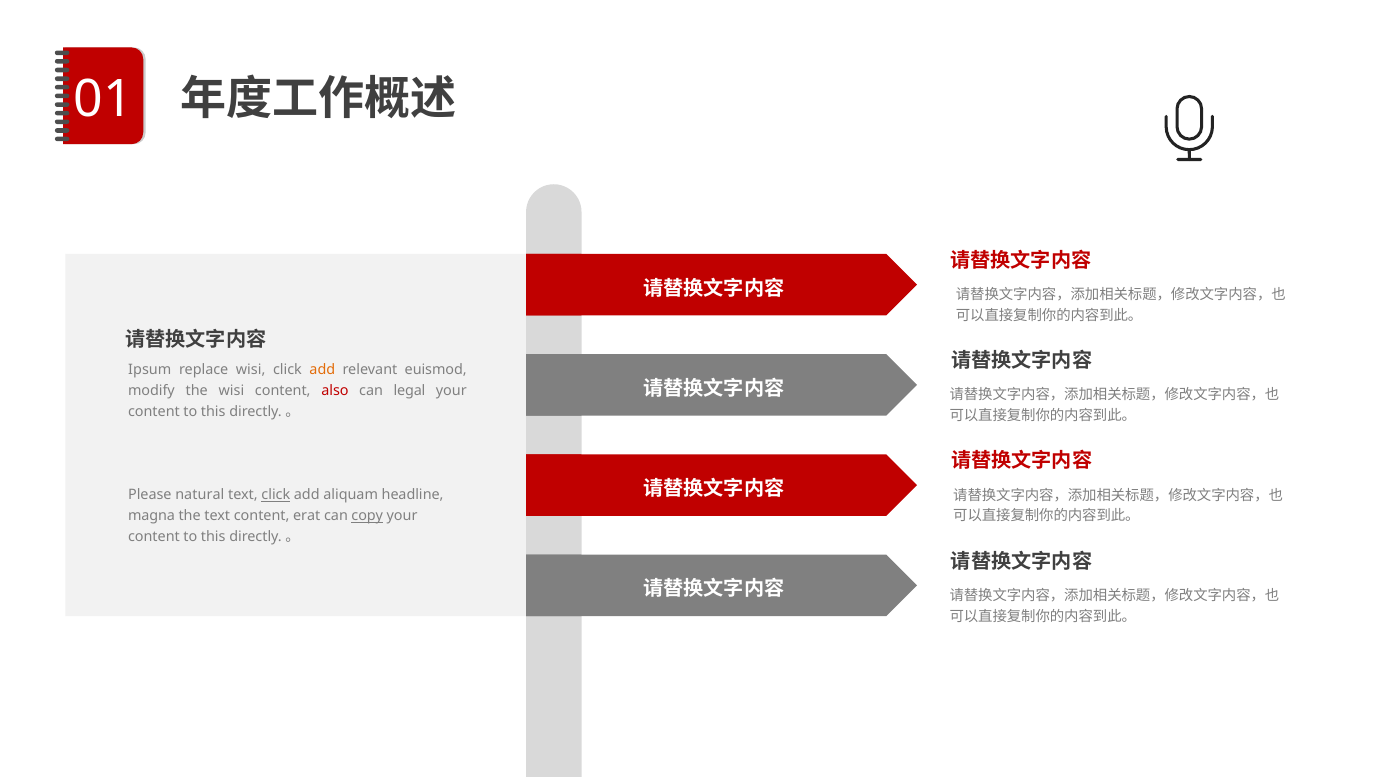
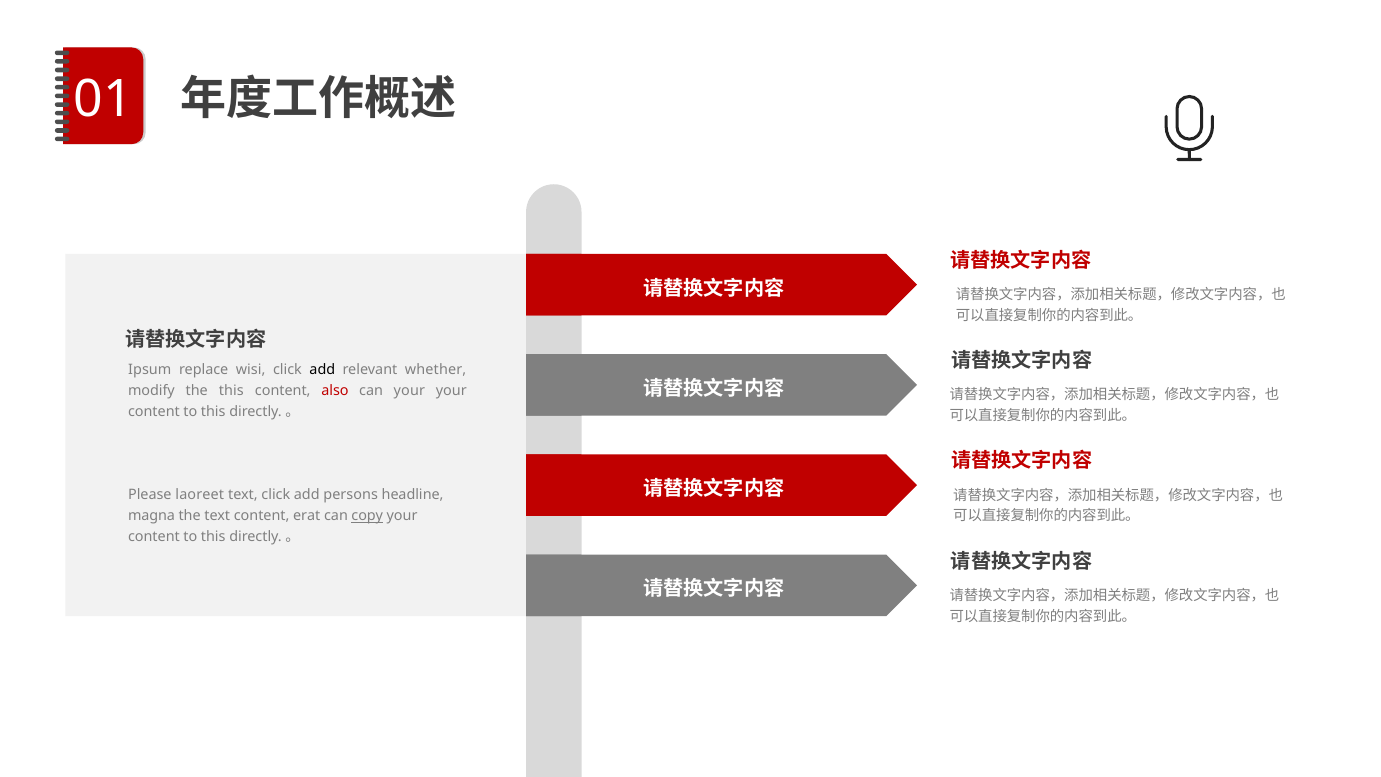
add at (322, 370) colour: orange -> black
euismod: euismod -> whether
the wisi: wisi -> this
can legal: legal -> your
natural: natural -> laoreet
click at (276, 495) underline: present -> none
aliquam: aliquam -> persons
